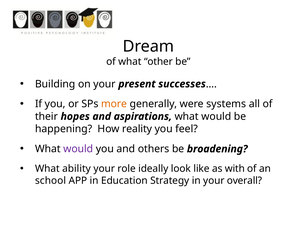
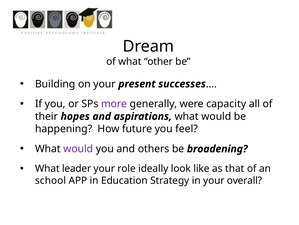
more colour: orange -> purple
systems: systems -> capacity
reality: reality -> future
ability: ability -> leader
with: with -> that
